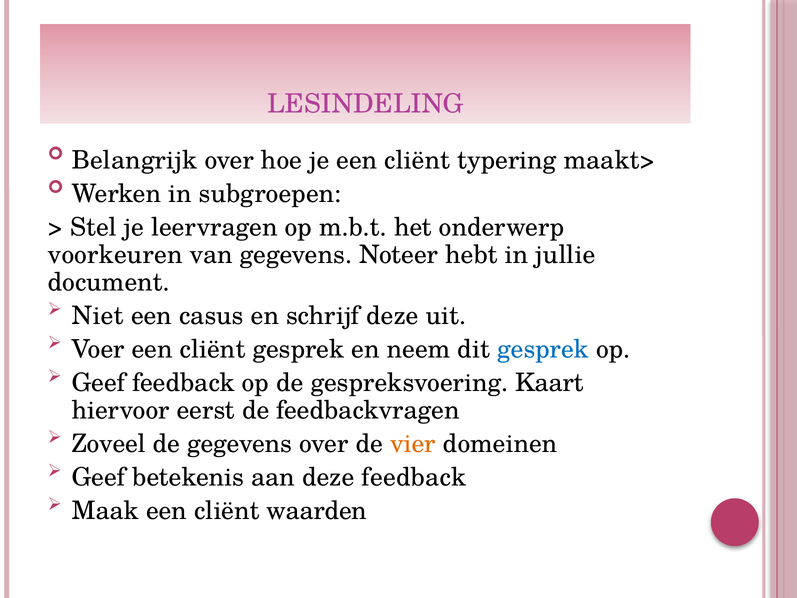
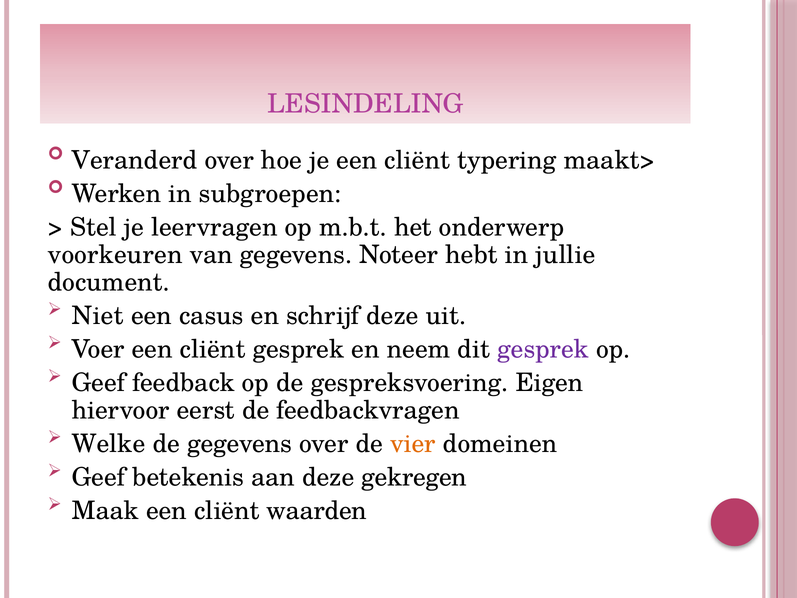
Belangrijk: Belangrijk -> Veranderd
gesprek at (543, 349) colour: blue -> purple
Kaart: Kaart -> Eigen
Zoveel: Zoveel -> Welke
deze feedback: feedback -> gekregen
